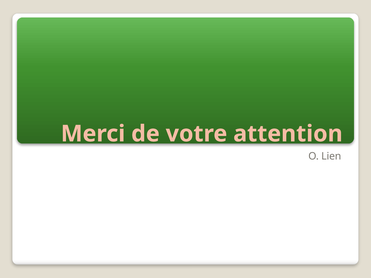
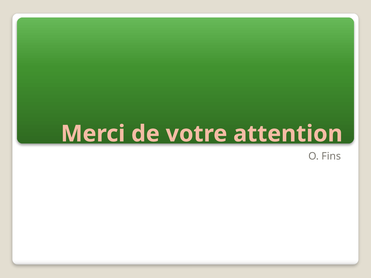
Lien: Lien -> Fins
